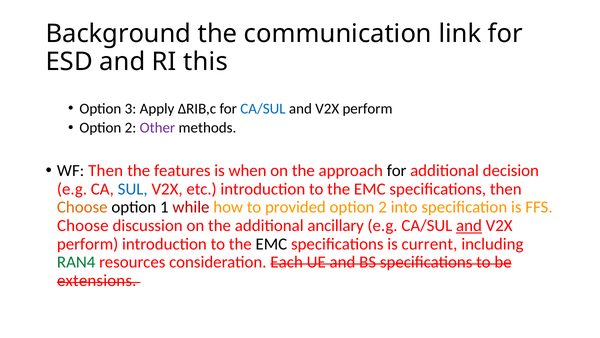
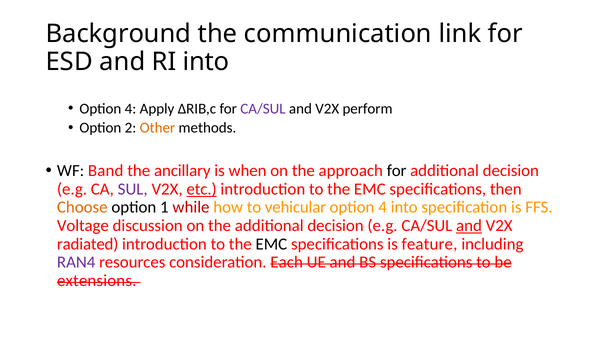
RI this: this -> into
3 at (131, 109): 3 -> 4
CA/SUL at (263, 109) colour: blue -> purple
Other colour: purple -> orange
WF Then: Then -> Band
features: features -> ancillary
SUL colour: blue -> purple
etc underline: none -> present
provided: provided -> vehicular
2 at (383, 207): 2 -> 4
Choose at (83, 225): Choose -> Voltage
the additional ancillary: ancillary -> decision
perform at (88, 244): perform -> radiated
current: current -> feature
RAN4 colour: green -> purple
